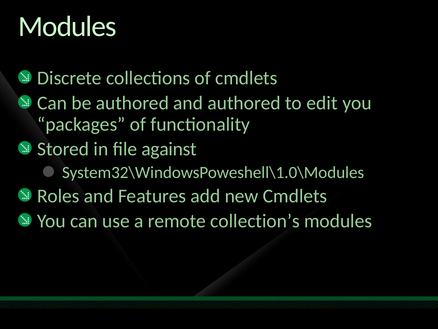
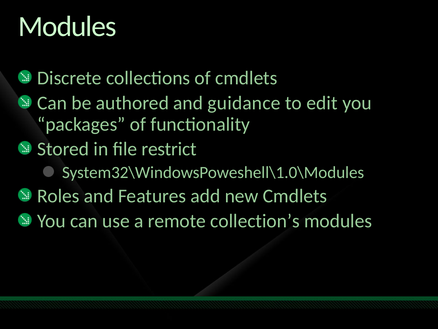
and authored: authored -> guidance
against: against -> restrict
